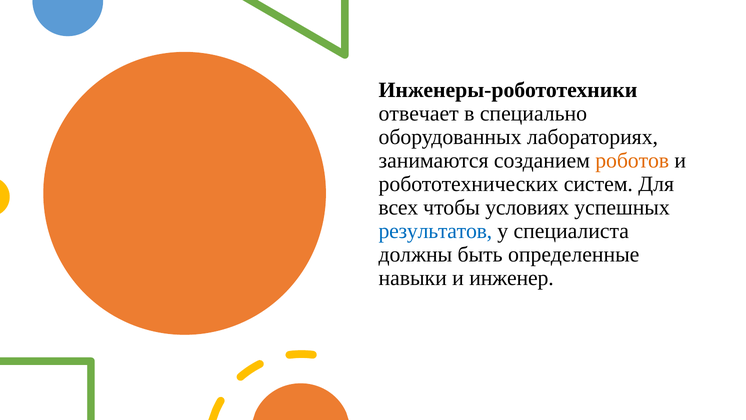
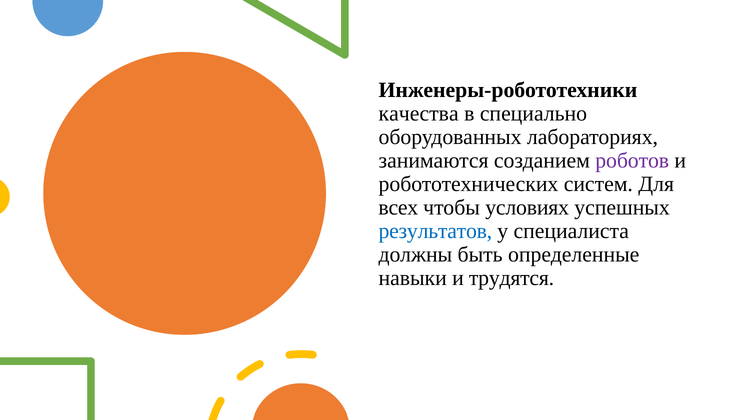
отвечает: отвечает -> качества
роботов colour: orange -> purple
инженер: инженер -> трудятся
